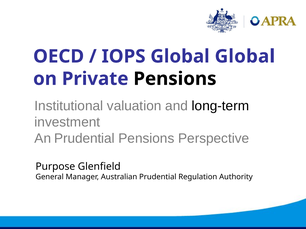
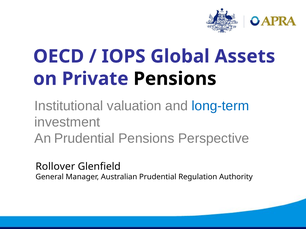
Global Global: Global -> Assets
long-term colour: black -> blue
Purpose: Purpose -> Rollover
